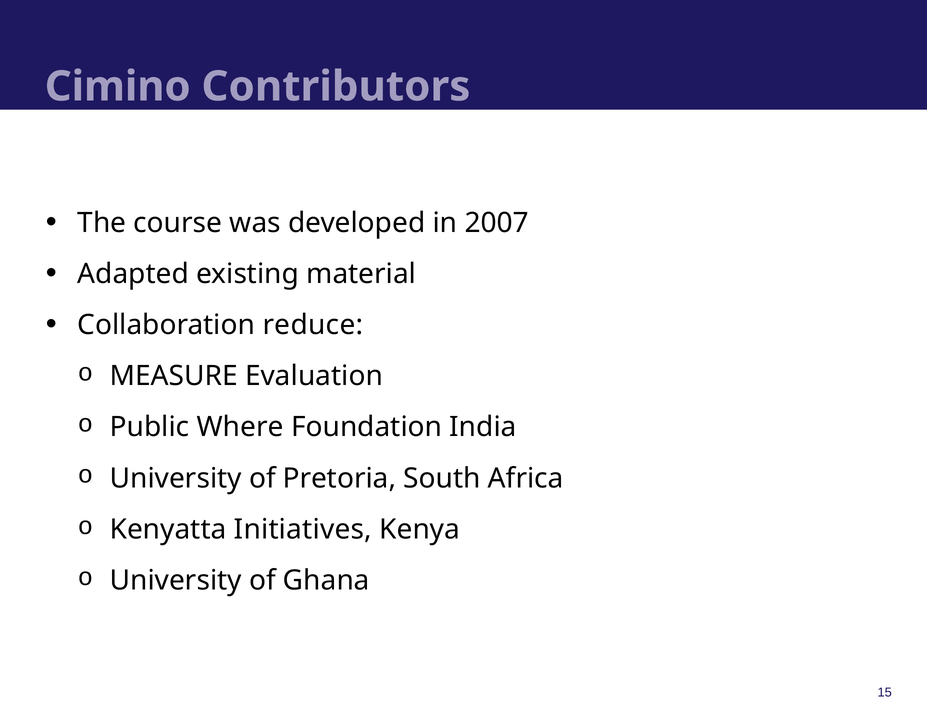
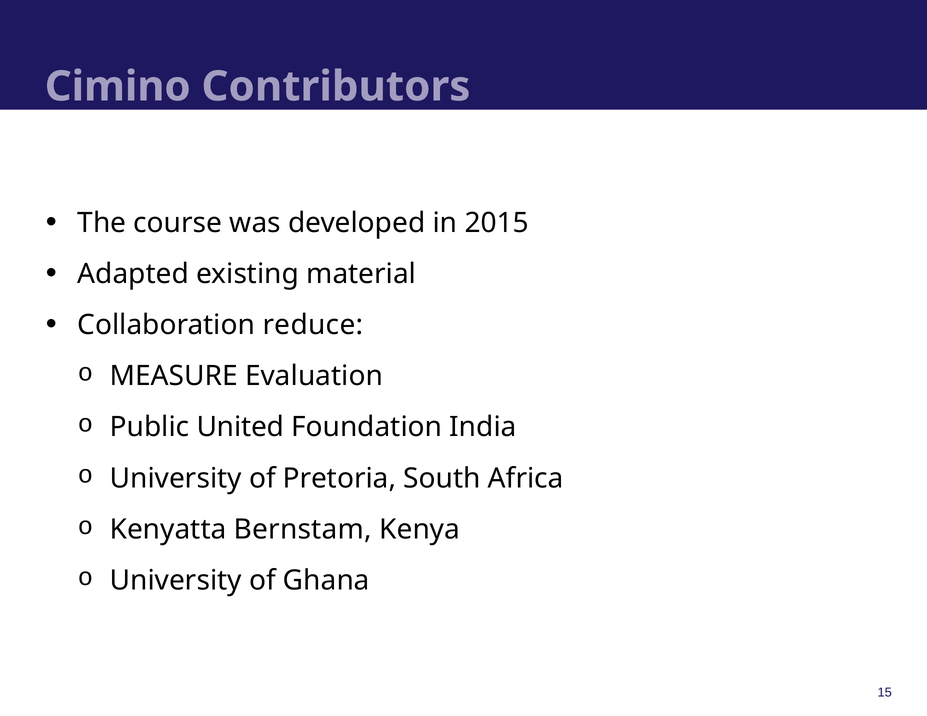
2007: 2007 -> 2015
Where: Where -> United
Initiatives: Initiatives -> Bernstam
